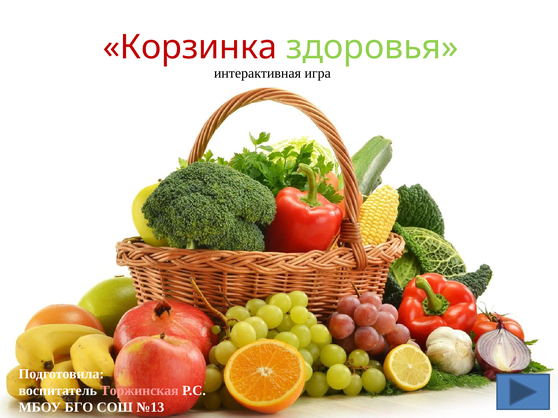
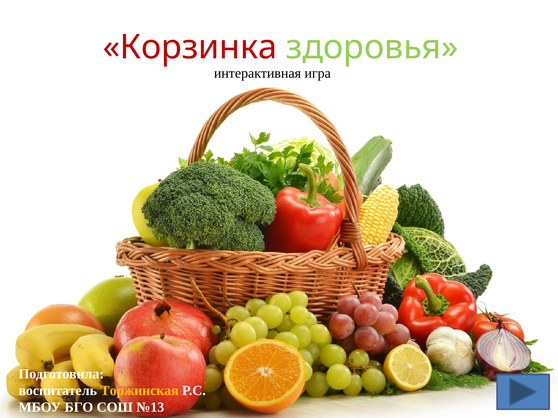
Торжинская colour: pink -> yellow
